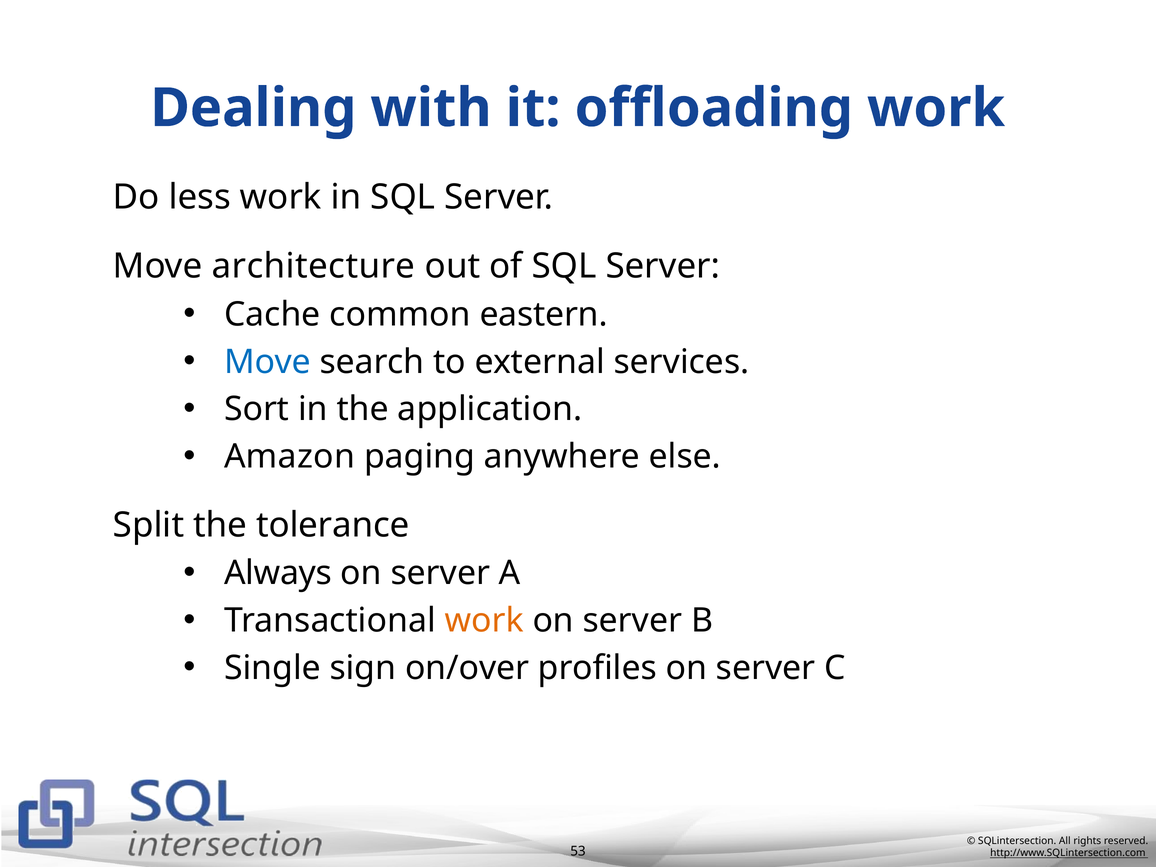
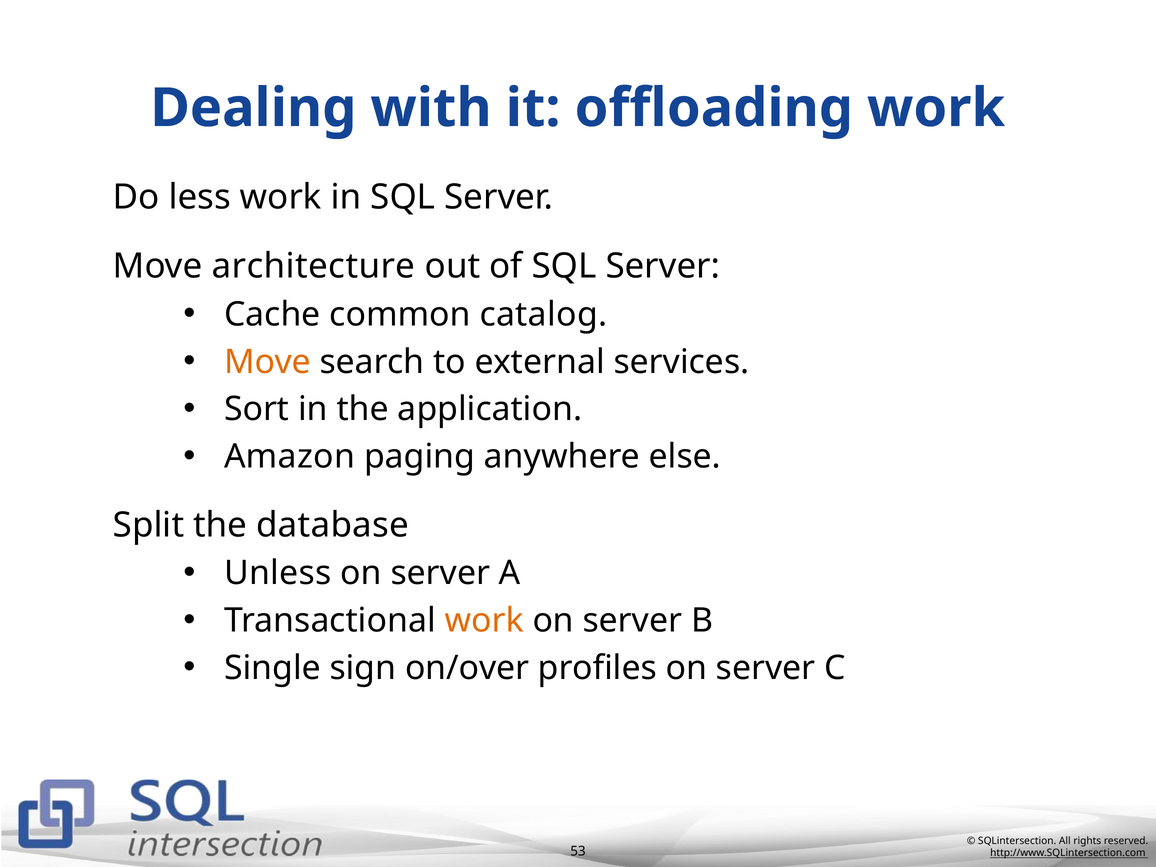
eastern: eastern -> catalog
Move at (268, 362) colour: blue -> orange
tolerance: tolerance -> database
Always: Always -> Unless
